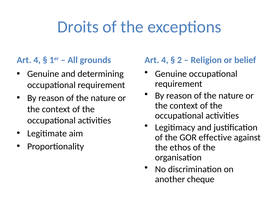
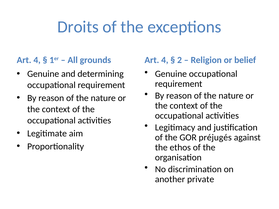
effective: effective -> préjugés
cheque: cheque -> private
